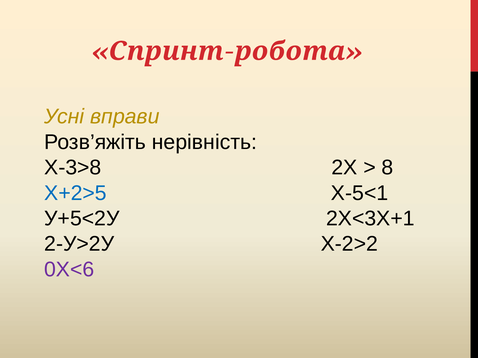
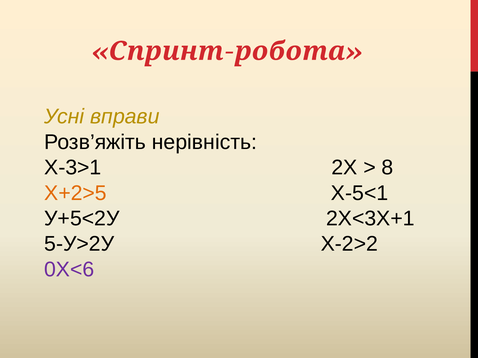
Х-3>8: Х-3>8 -> Х-3>1
Х+2>5 colour: blue -> orange
2-У>2У: 2-У>2У -> 5-У>2У
